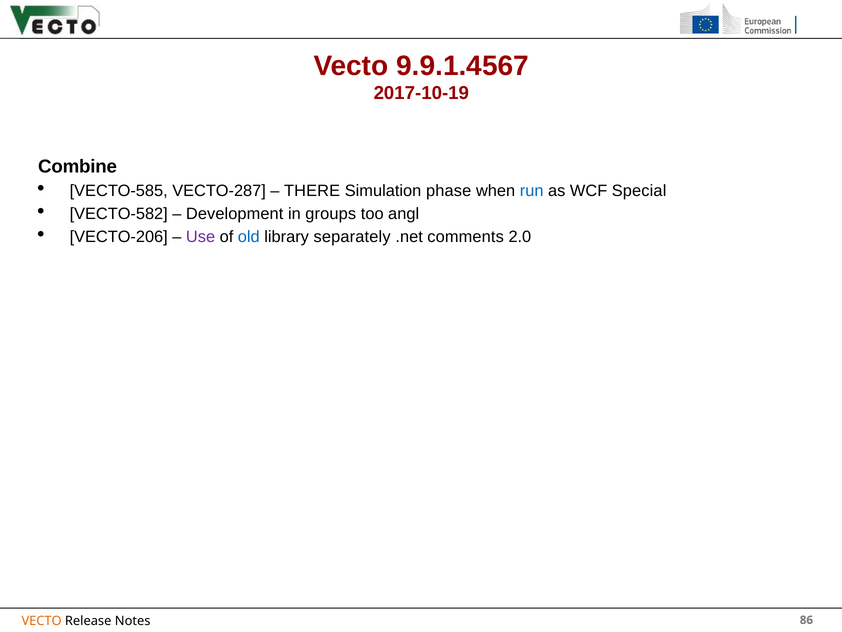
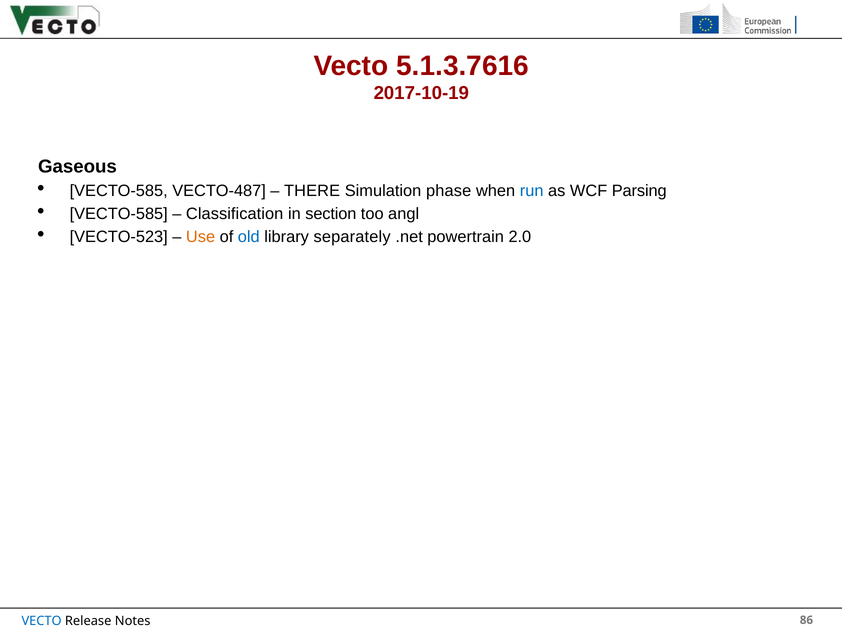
9.9.1.4567: 9.9.1.4567 -> 5.1.3.7616
Combine: Combine -> Gaseous
VECTO-287: VECTO-287 -> VECTO-487
Special: Special -> Parsing
VECTO-582 at (119, 214): VECTO-582 -> VECTO-585
Development: Development -> Classification
groups: groups -> section
VECTO-206: VECTO-206 -> VECTO-523
Use colour: purple -> orange
comments: comments -> powertrain
VECTO at (42, 621) colour: orange -> blue
